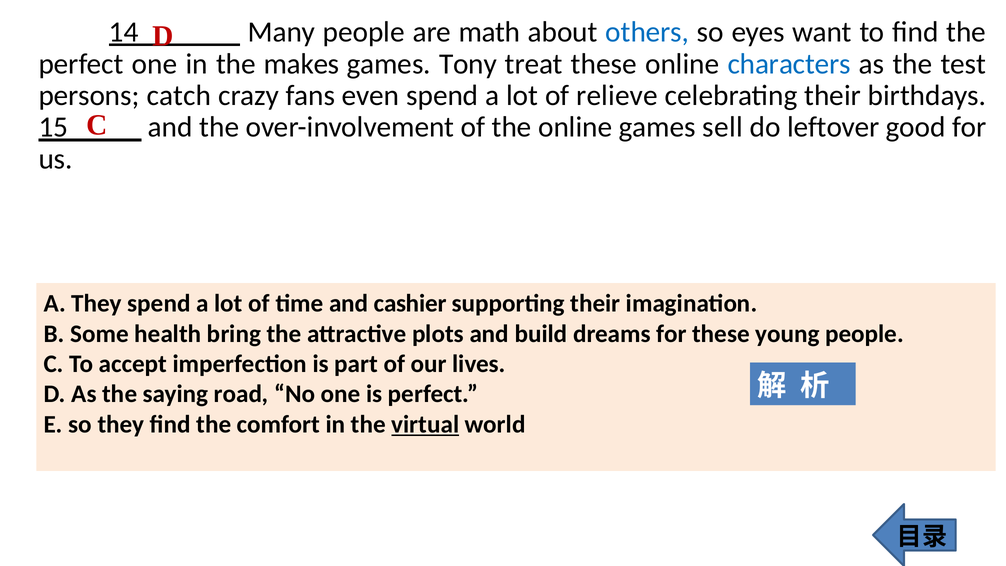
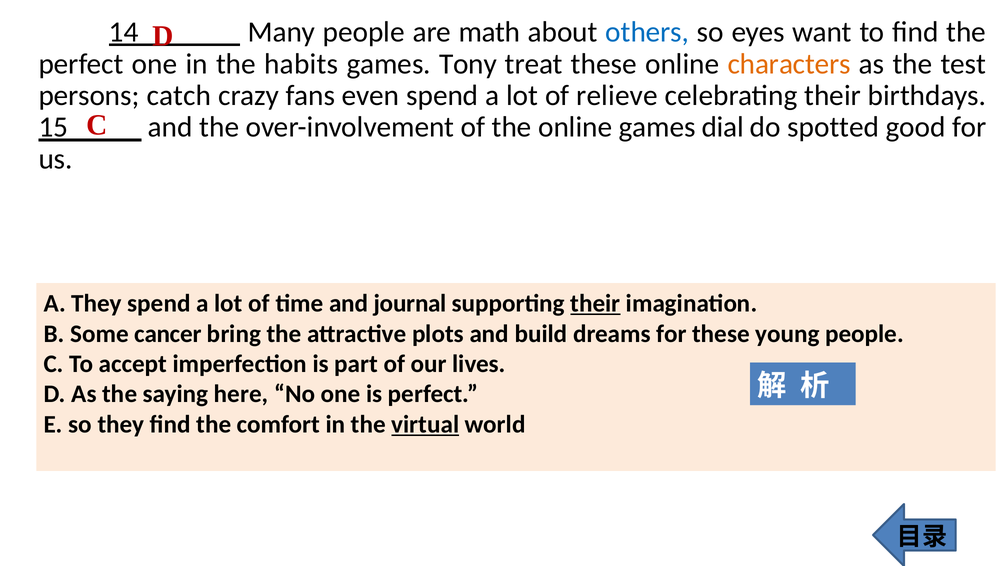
makes: makes -> habits
characters colour: blue -> orange
sell: sell -> dial
leftover: leftover -> spotted
cashier: cashier -> journal
their at (595, 304) underline: none -> present
health: health -> cancer
road: road -> here
